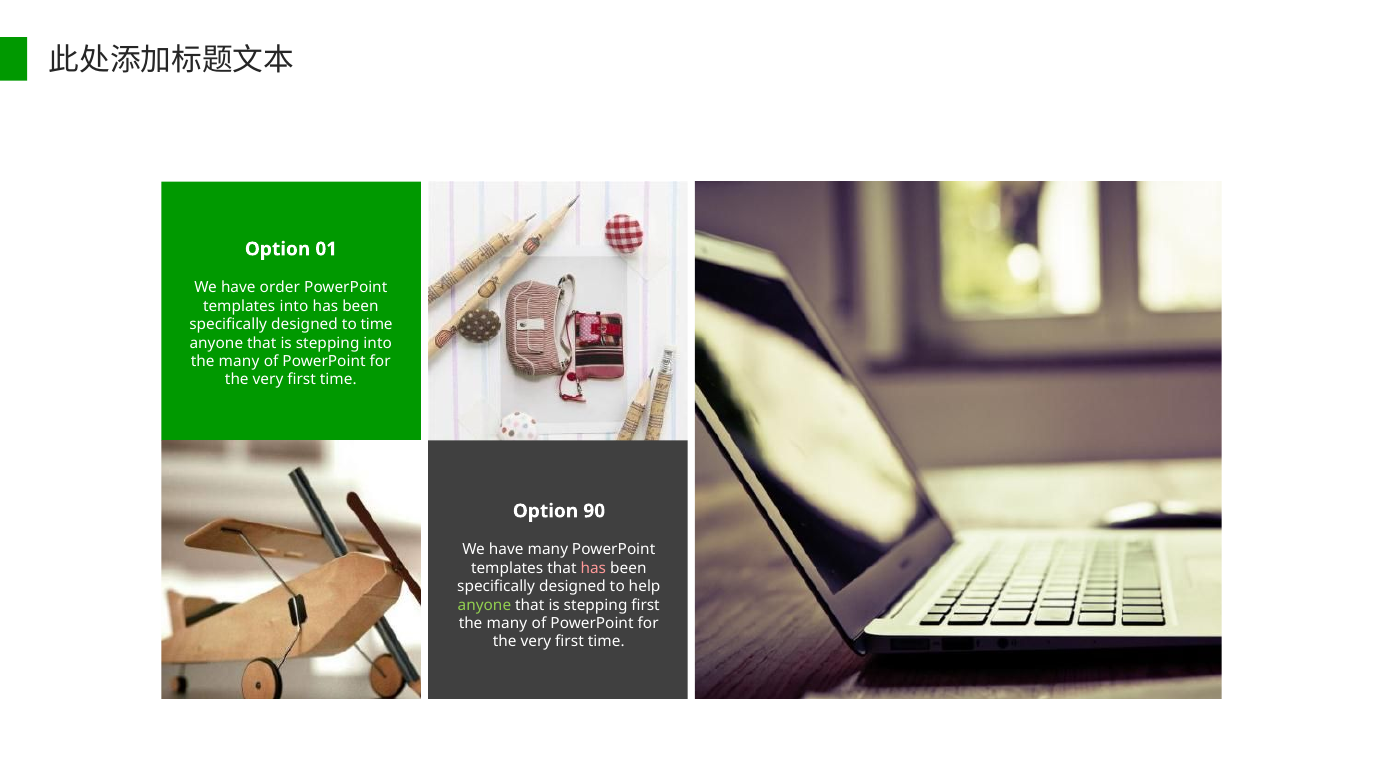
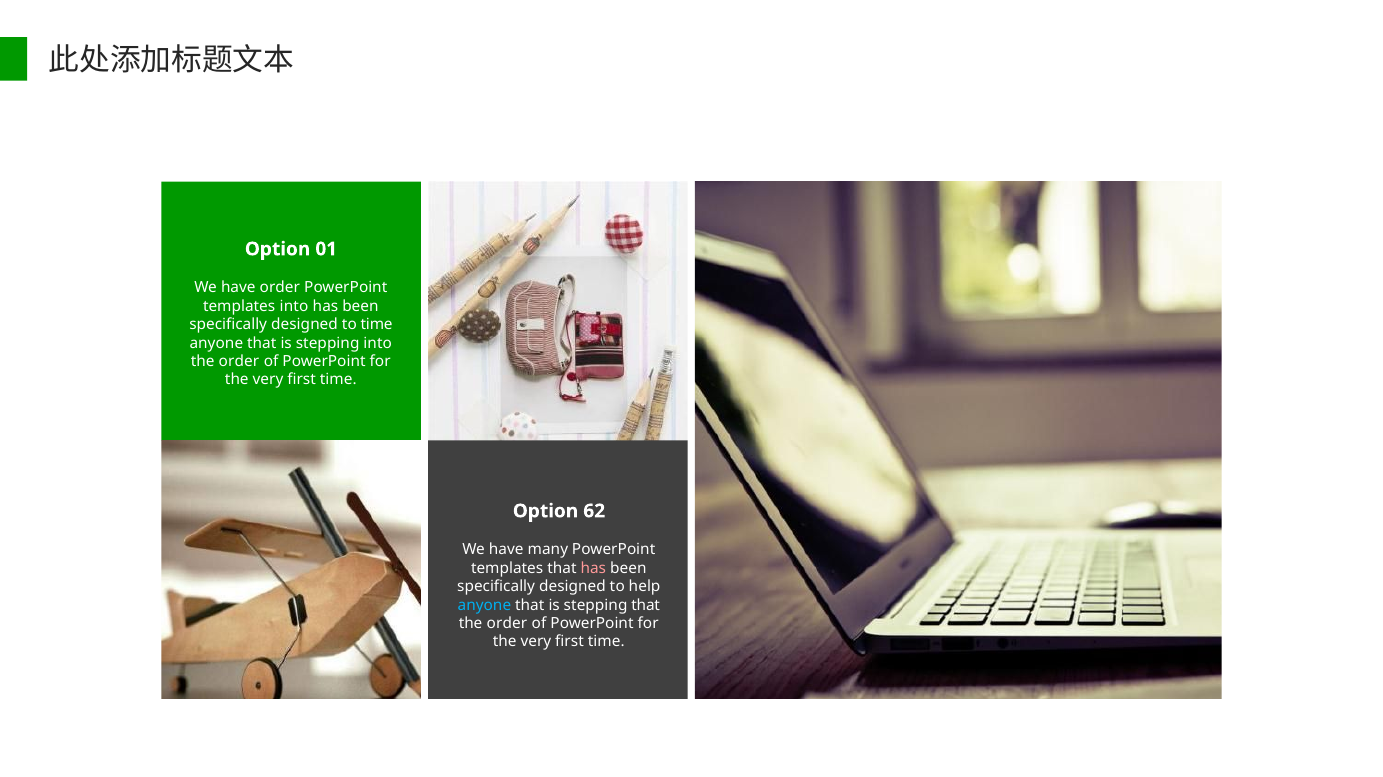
many at (239, 362): many -> order
90: 90 -> 62
anyone at (484, 606) colour: light green -> light blue
stepping first: first -> that
many at (507, 624): many -> order
